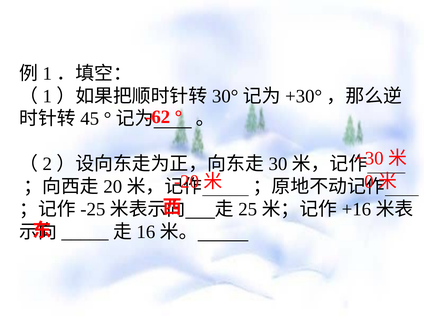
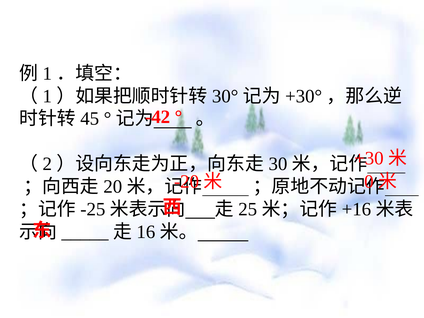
-62: -62 -> -42
